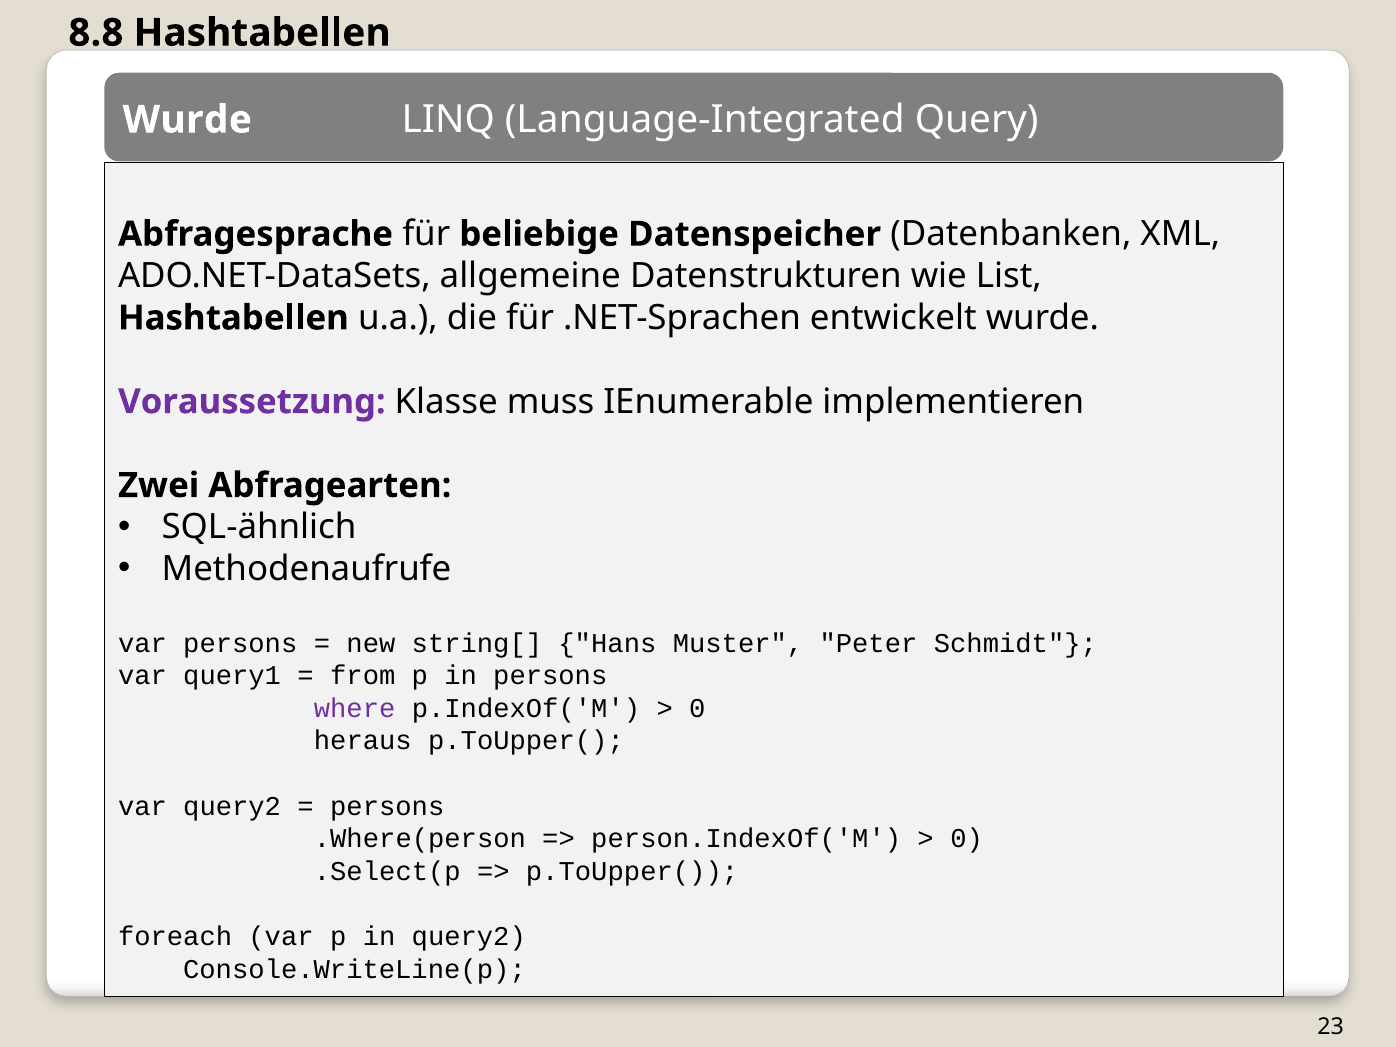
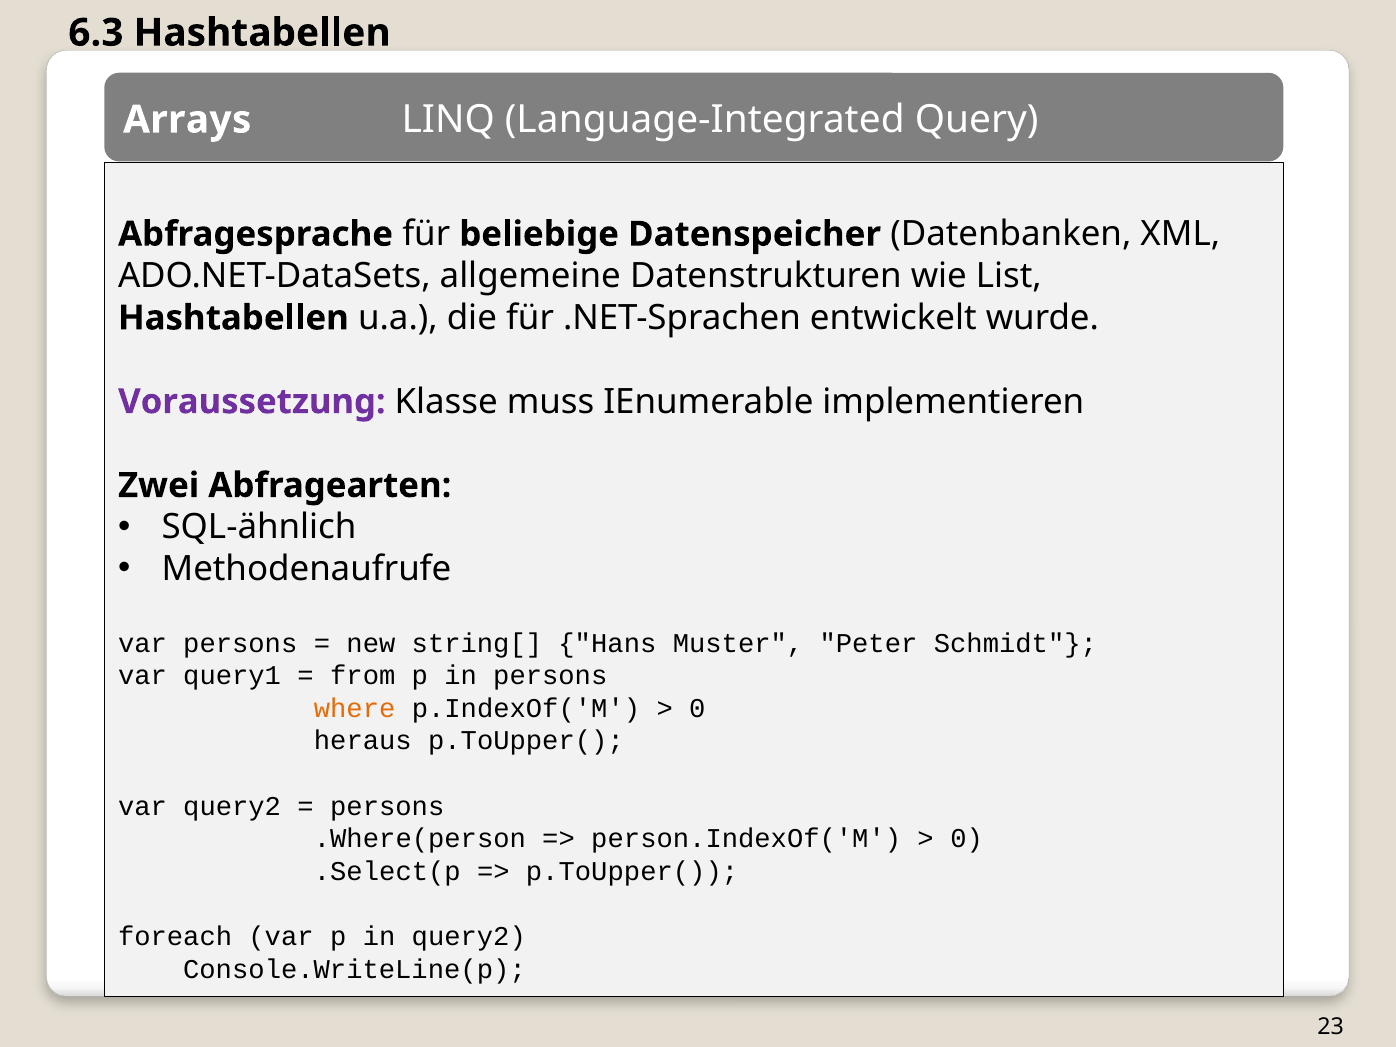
8.8: 8.8 -> 6.3
Wurde at (187, 120): Wurde -> Arrays
where colour: purple -> orange
